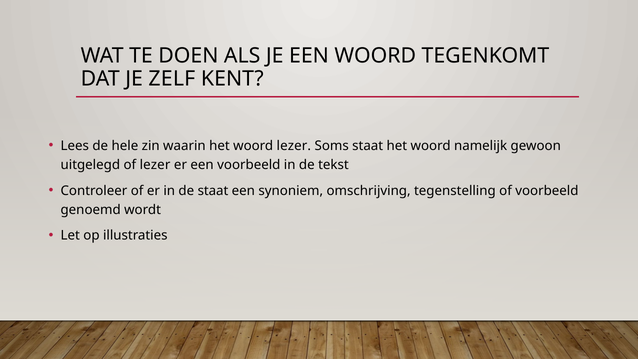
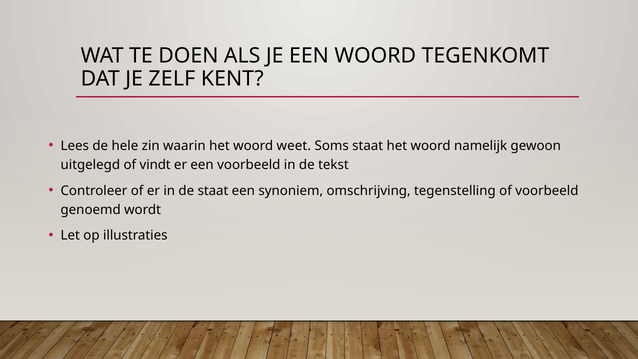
woord lezer: lezer -> weet
of lezer: lezer -> vindt
